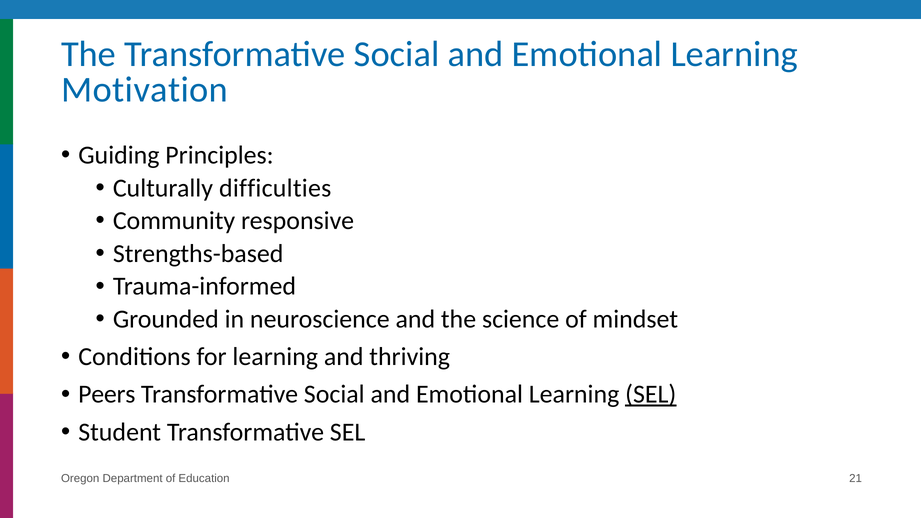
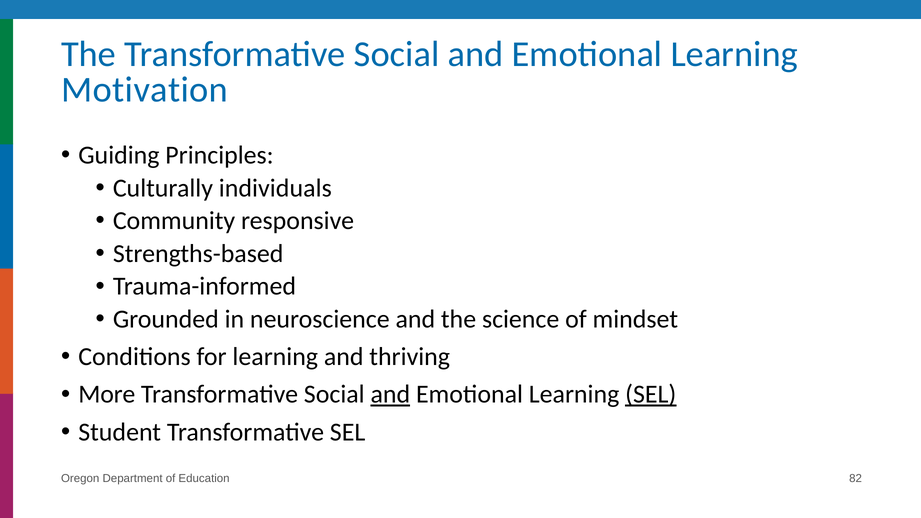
difficulties: difficulties -> individuals
Peers: Peers -> More
and at (390, 394) underline: none -> present
21: 21 -> 82
